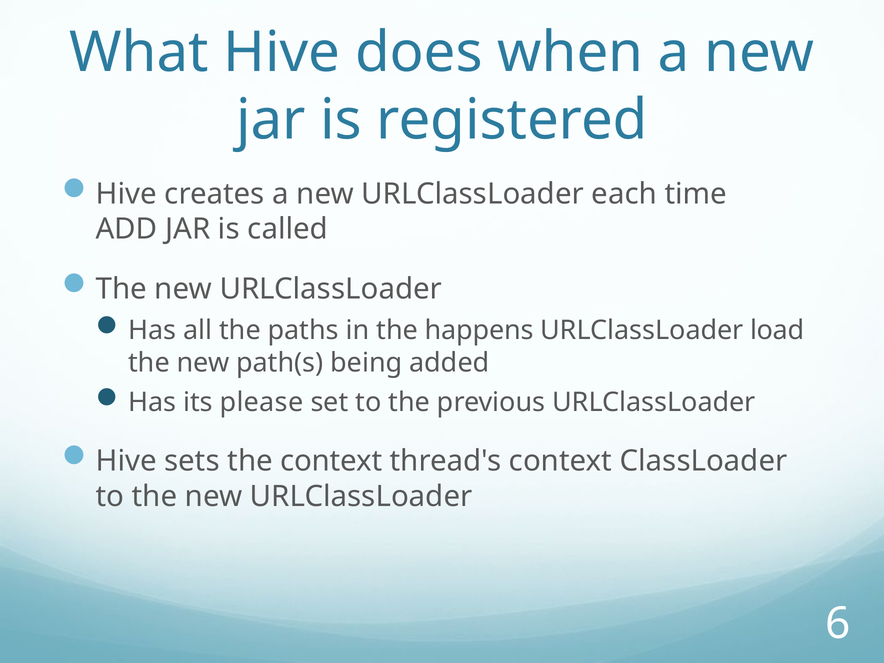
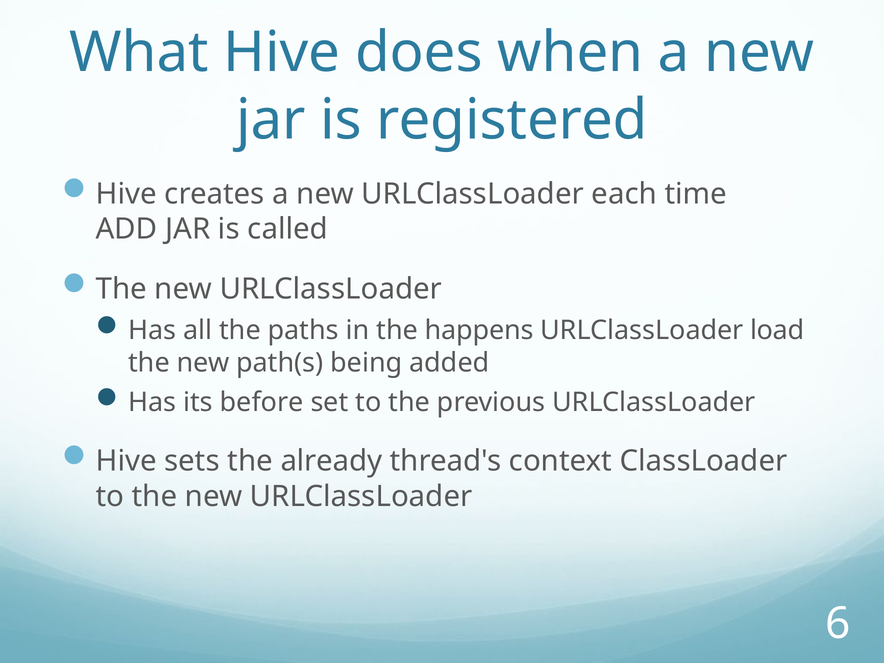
please: please -> before
the context: context -> already
